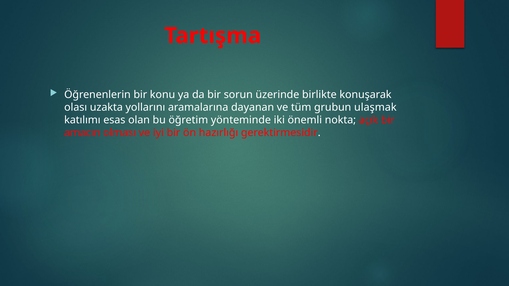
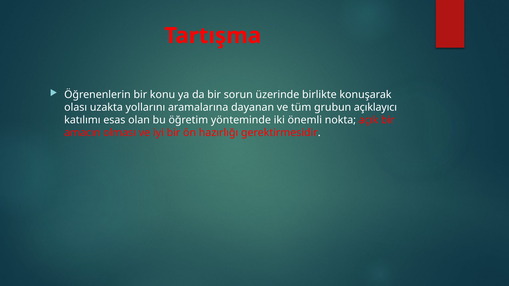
ulaşmak: ulaşmak -> açıklayıcı
